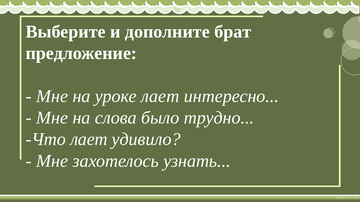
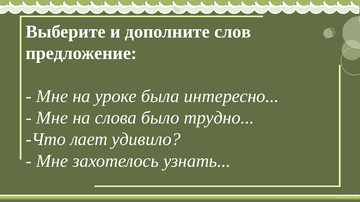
брат: брат -> слов
уроке лает: лает -> была
